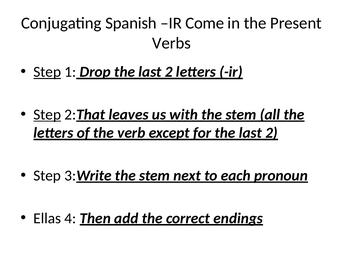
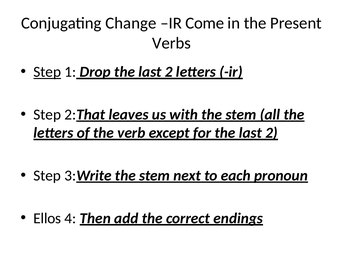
Spanish: Spanish -> Change
Step at (47, 115) underline: present -> none
Ellas: Ellas -> Ellos
